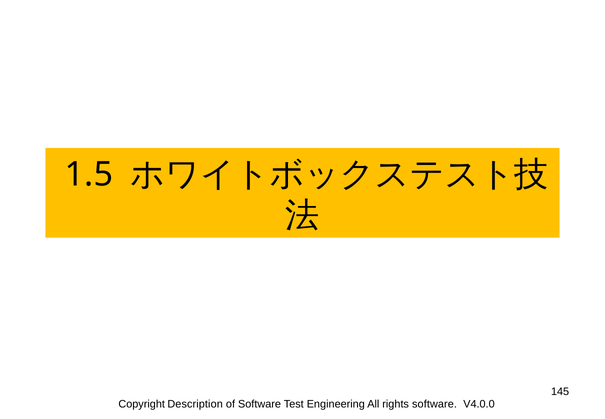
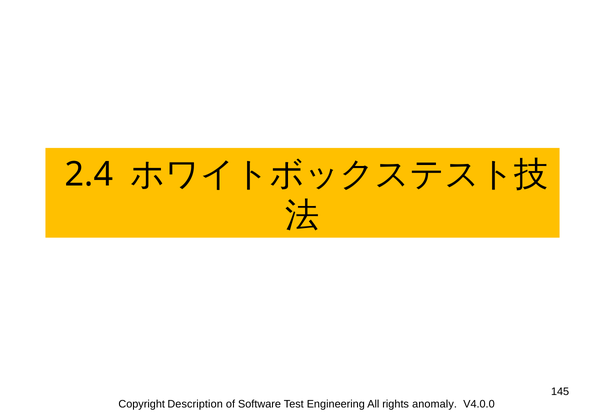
1.5: 1.5 -> 2.4
rights software: software -> anomaly
